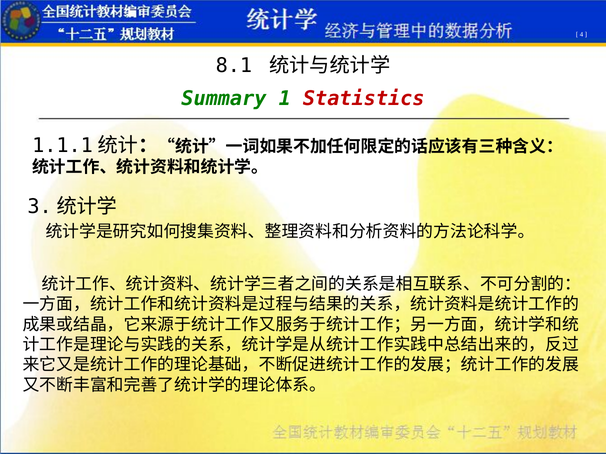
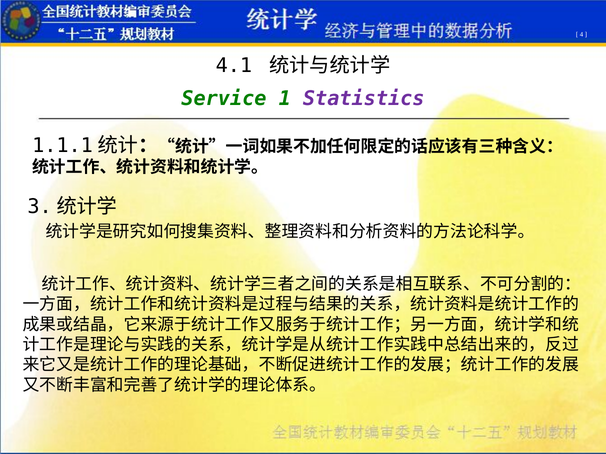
8.1: 8.1 -> 4.1
Summary: Summary -> Service
Statistics colour: red -> purple
